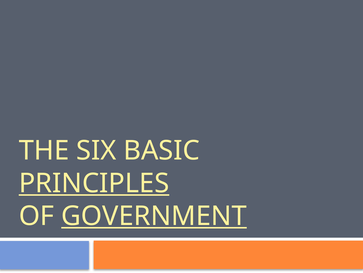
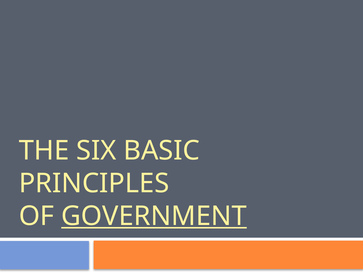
PRINCIPLES underline: present -> none
